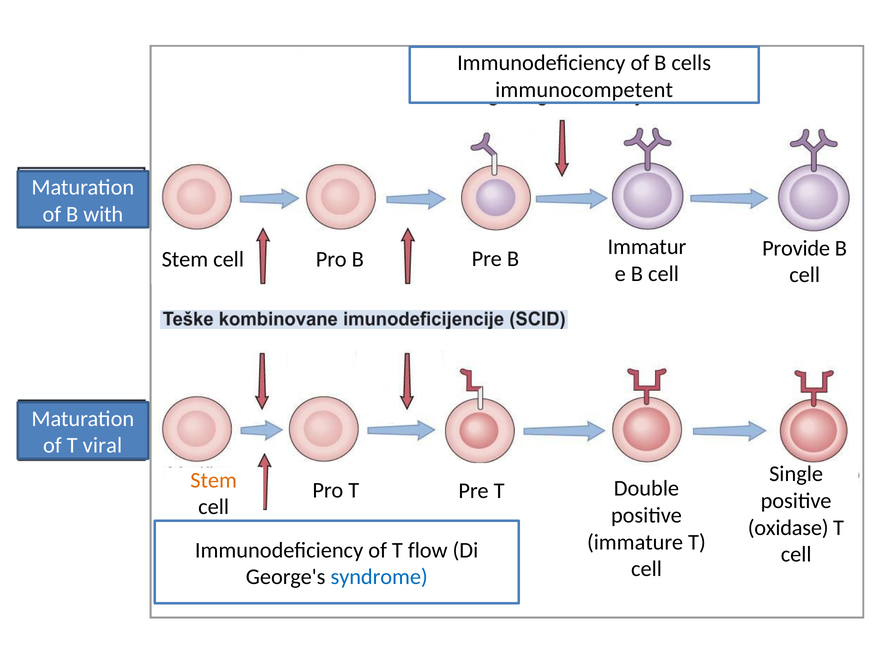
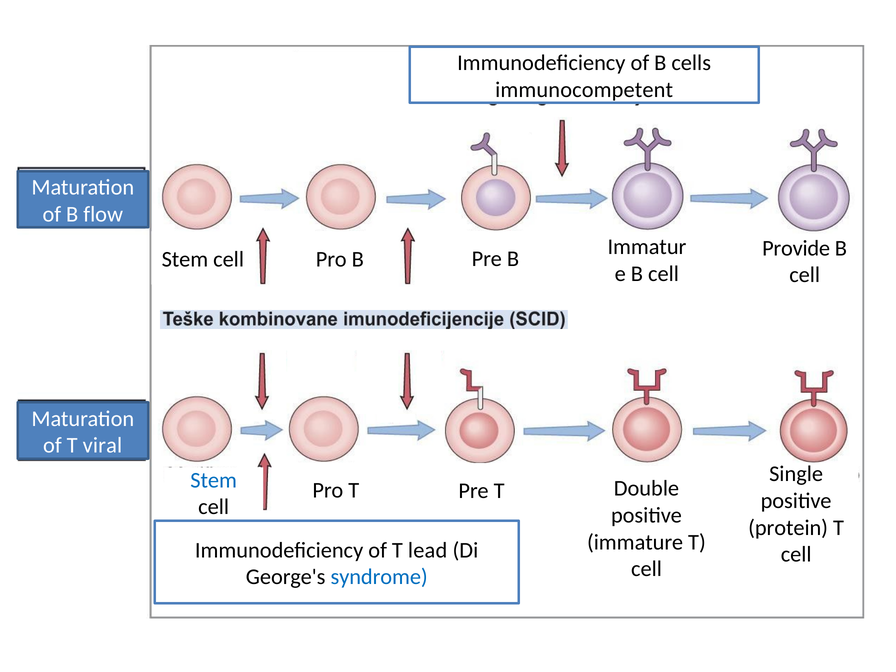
with: with -> flow
Stem at (214, 480) colour: orange -> blue
oxidase: oxidase -> protein
flow: flow -> lead
